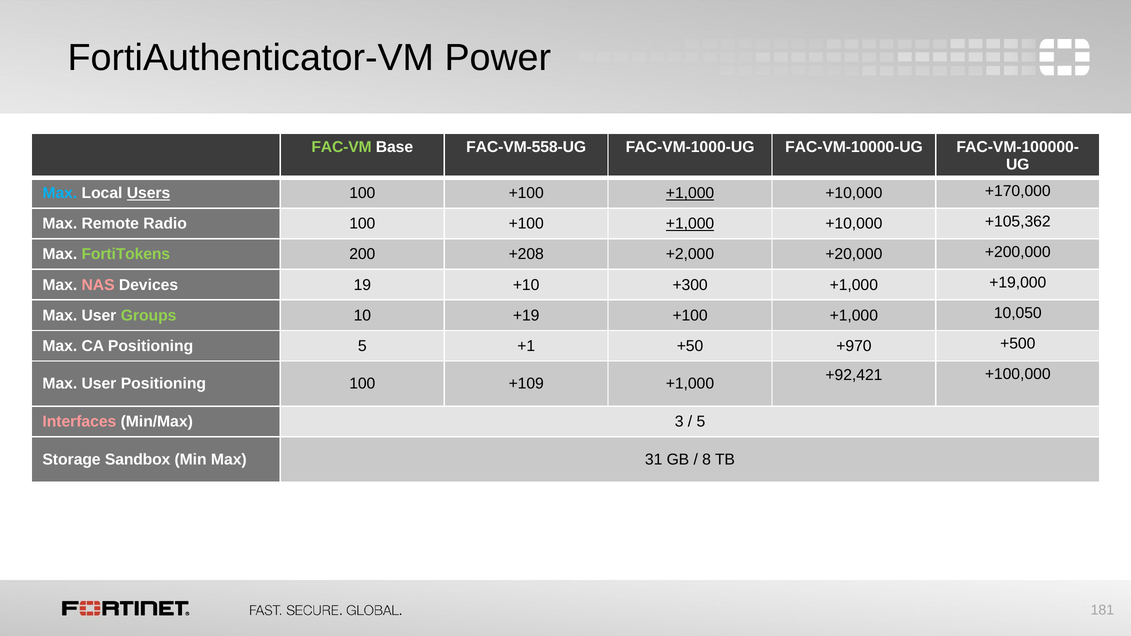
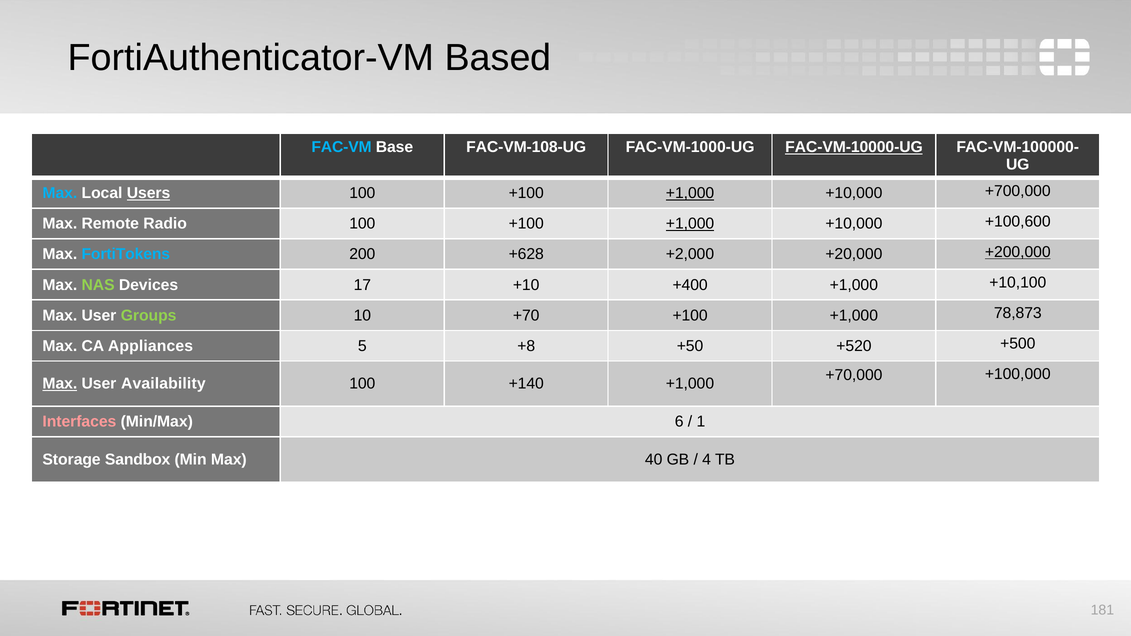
Power: Power -> Based
FAC-VM colour: light green -> light blue
FAC-VM-558-UG: FAC-VM-558-UG -> FAC-VM-108-UG
FAC-VM-10000-UG underline: none -> present
+170,000: +170,000 -> +700,000
+105,362: +105,362 -> +100,600
FortiTokens colour: light green -> light blue
+208: +208 -> +628
+200,000 underline: none -> present
NAS colour: pink -> light green
19: 19 -> 17
+300: +300 -> +400
+19,000: +19,000 -> +10,100
+19: +19 -> +70
10,050: 10,050 -> 78,873
CA Positioning: Positioning -> Appliances
+1: +1 -> +8
+970: +970 -> +520
+92,421: +92,421 -> +70,000
Max at (60, 384) underline: none -> present
User Positioning: Positioning -> Availability
+109: +109 -> +140
3: 3 -> 6
5 at (701, 422): 5 -> 1
31: 31 -> 40
8: 8 -> 4
